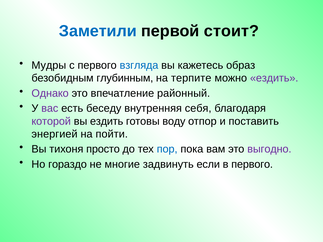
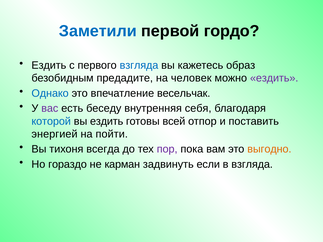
стоит: стоит -> гордо
Мудры at (49, 65): Мудры -> Ездить
глубинным: глубинным -> предадите
терпите: терпите -> человек
Однако colour: purple -> blue
районный: районный -> весельчак
которой colour: purple -> blue
воду: воду -> всей
просто: просто -> всегда
пор colour: blue -> purple
выгодно colour: purple -> orange
многие: многие -> карман
в первого: первого -> взгляда
